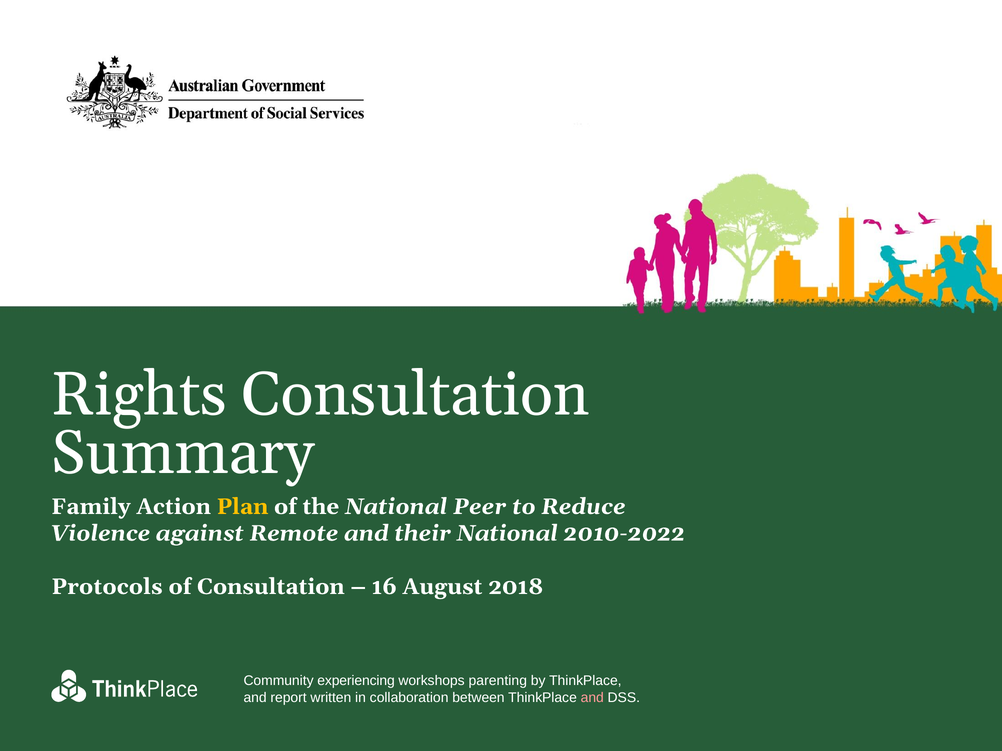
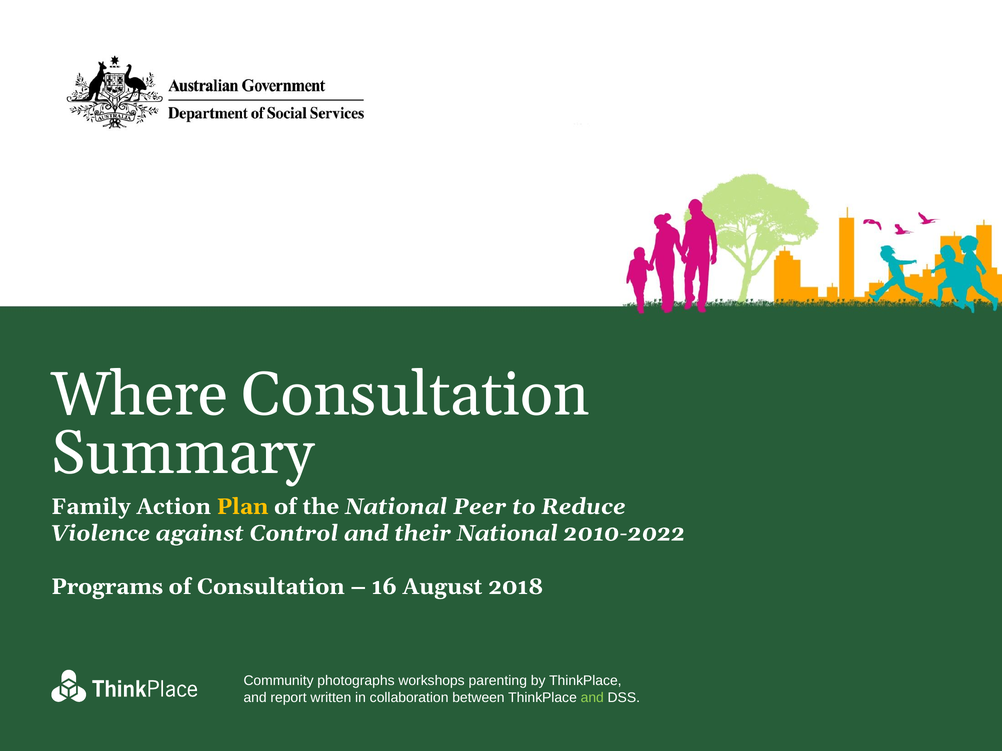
Rights: Rights -> Where
Remote: Remote -> Control
Protocols: Protocols -> Programs
experiencing: experiencing -> photographs
and at (592, 698) colour: pink -> light green
